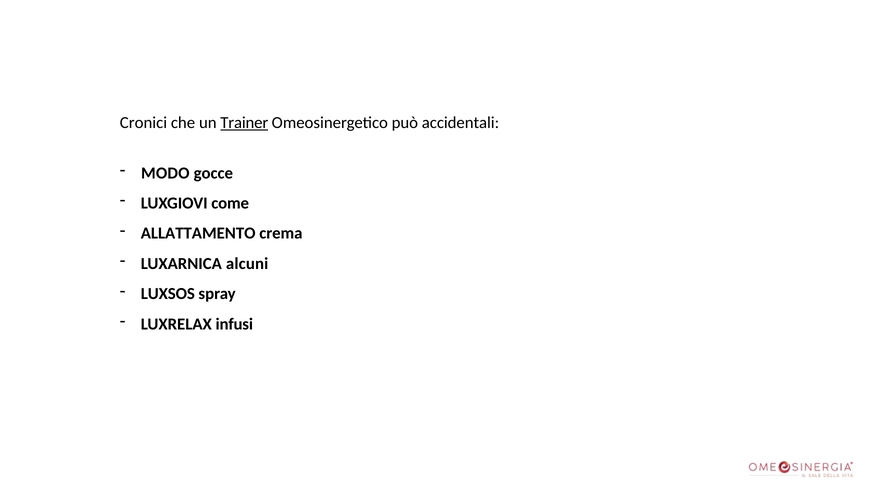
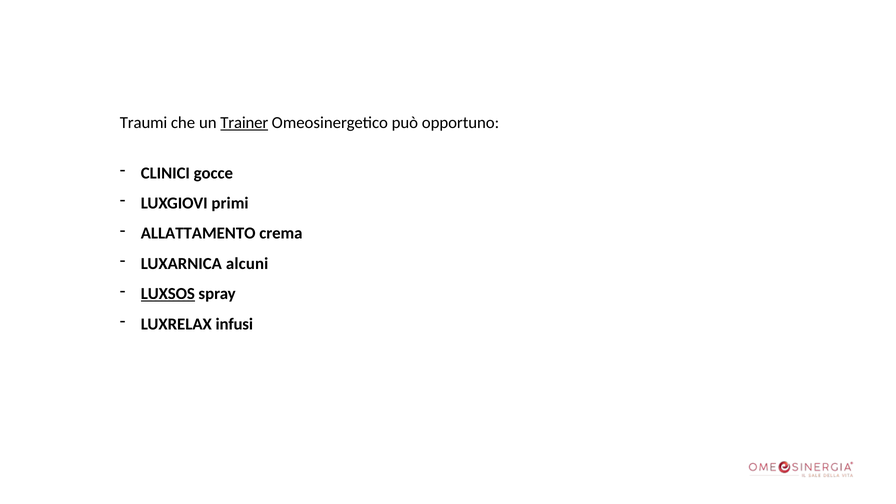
Cronici: Cronici -> Traumi
accidentali: accidentali -> opportuno
MODO: MODO -> CLINICI
come: come -> primi
LUXSOS underline: none -> present
